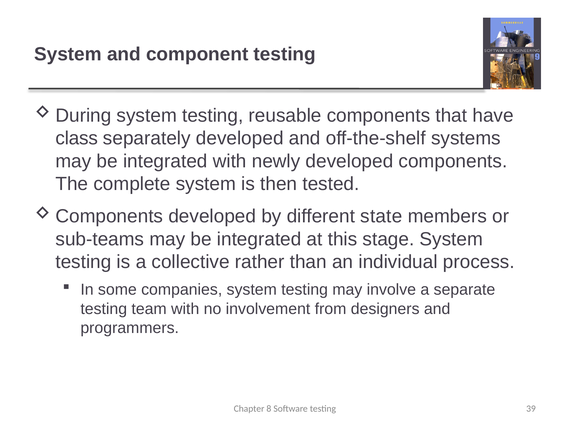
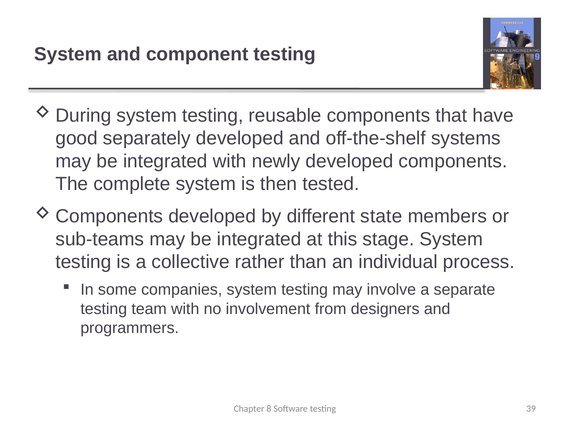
class: class -> good
